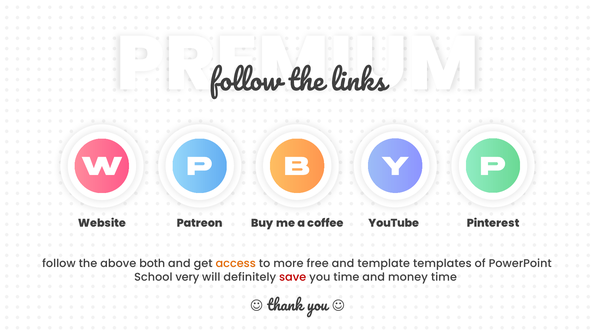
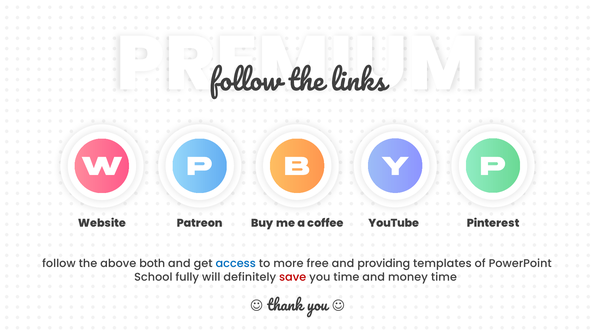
access colour: orange -> blue
template: template -> providing
very: very -> fully
